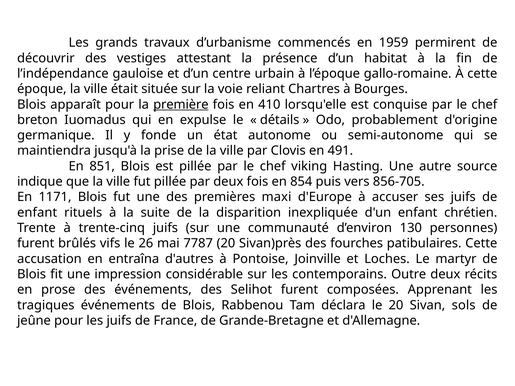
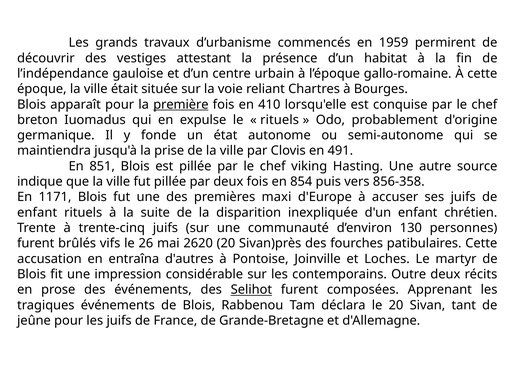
détails at (280, 120): détails -> rituels
856-705: 856-705 -> 856-358
7787: 7787 -> 2620
Selihot underline: none -> present
sols: sols -> tant
